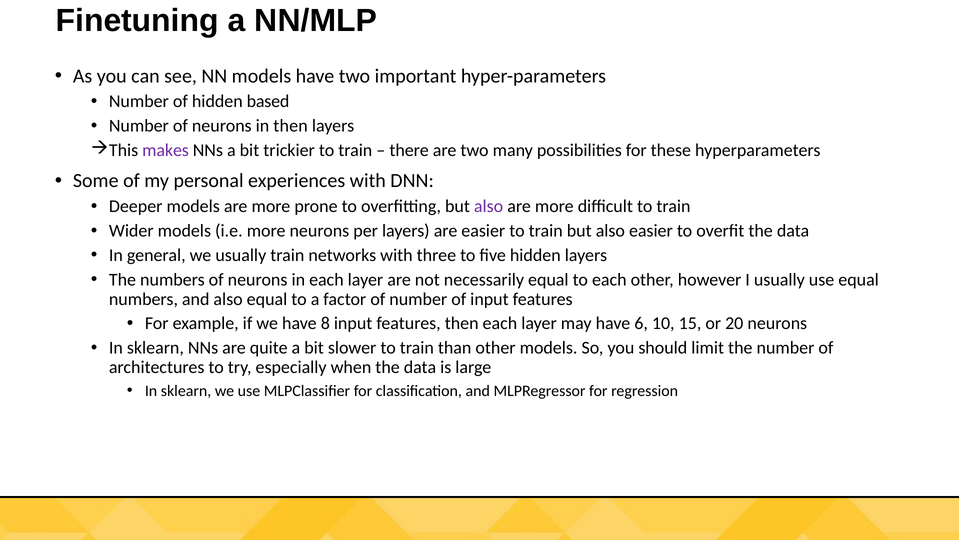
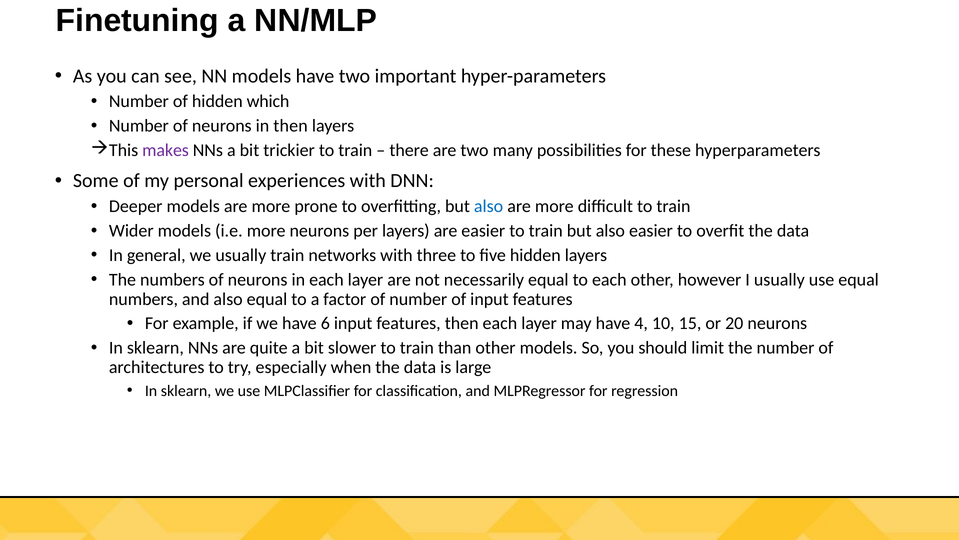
based: based -> which
also at (489, 206) colour: purple -> blue
8: 8 -> 6
6: 6 -> 4
